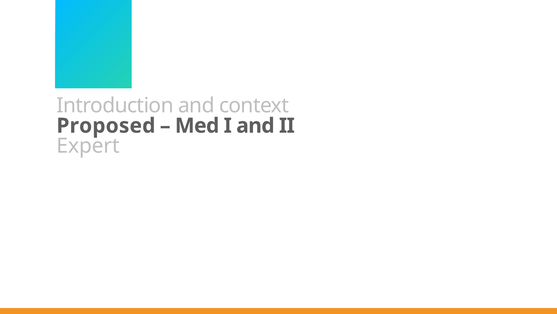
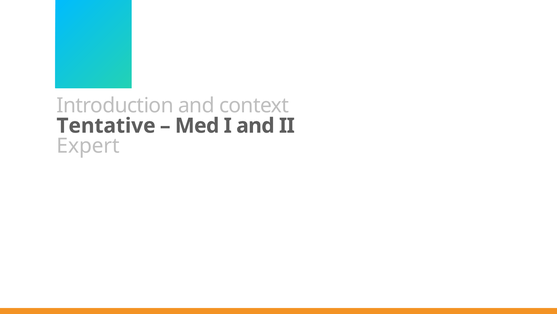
Proposed: Proposed -> Tentative
